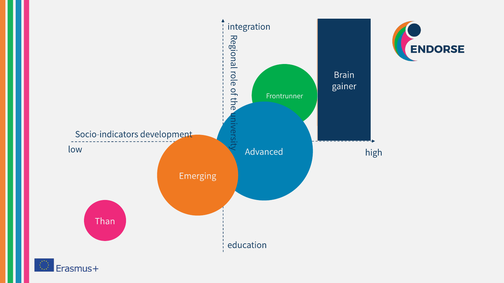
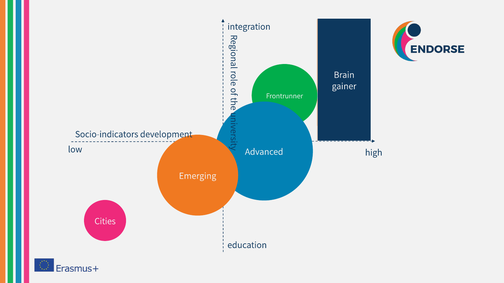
Than: Than -> Cities
